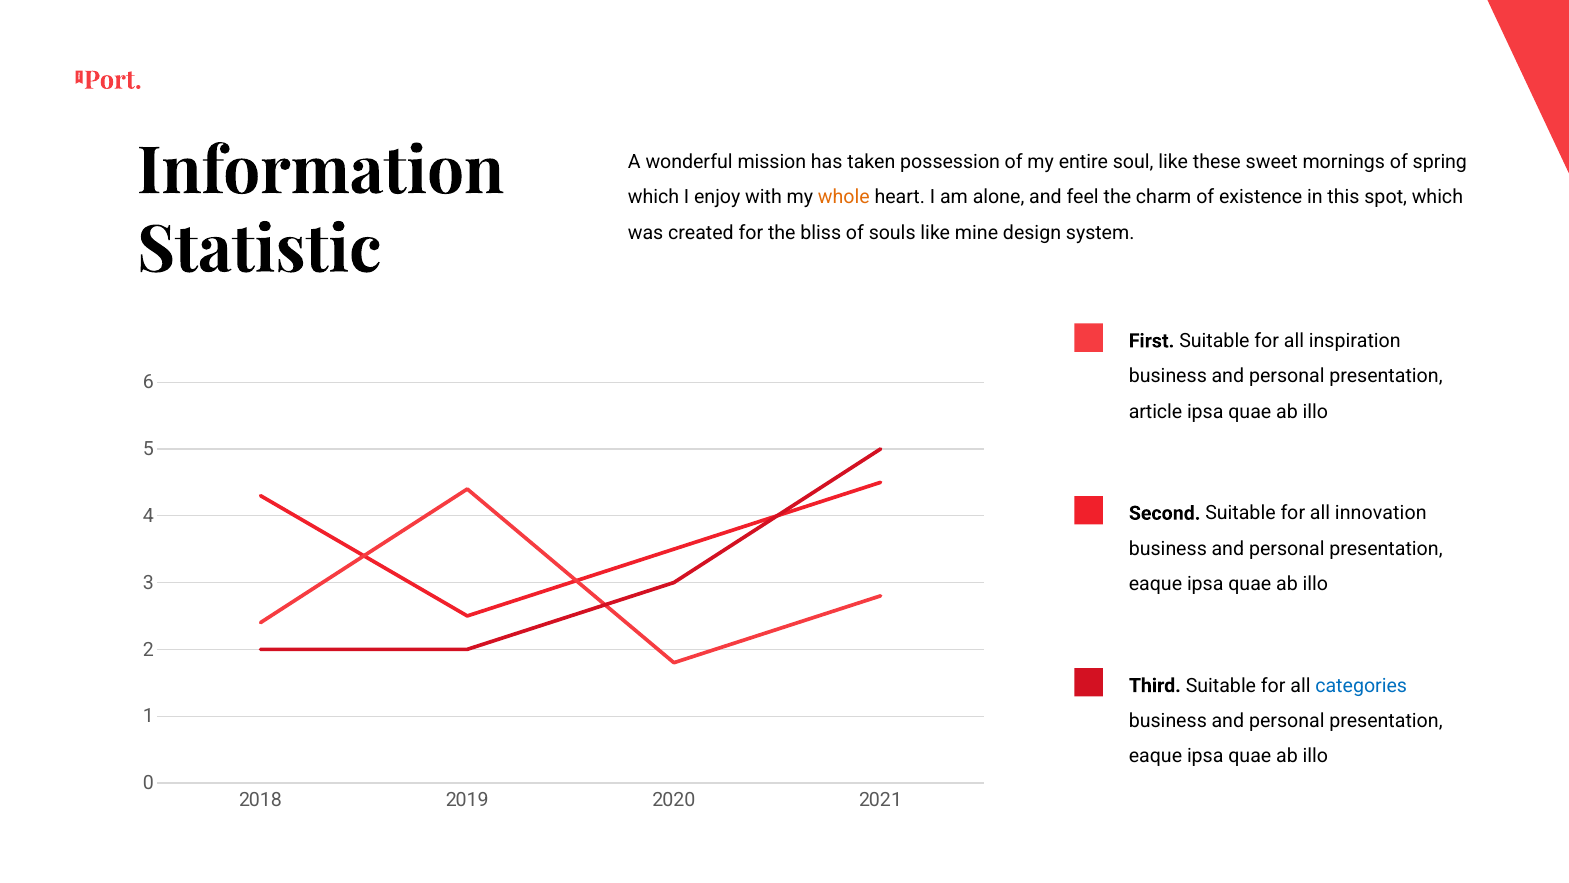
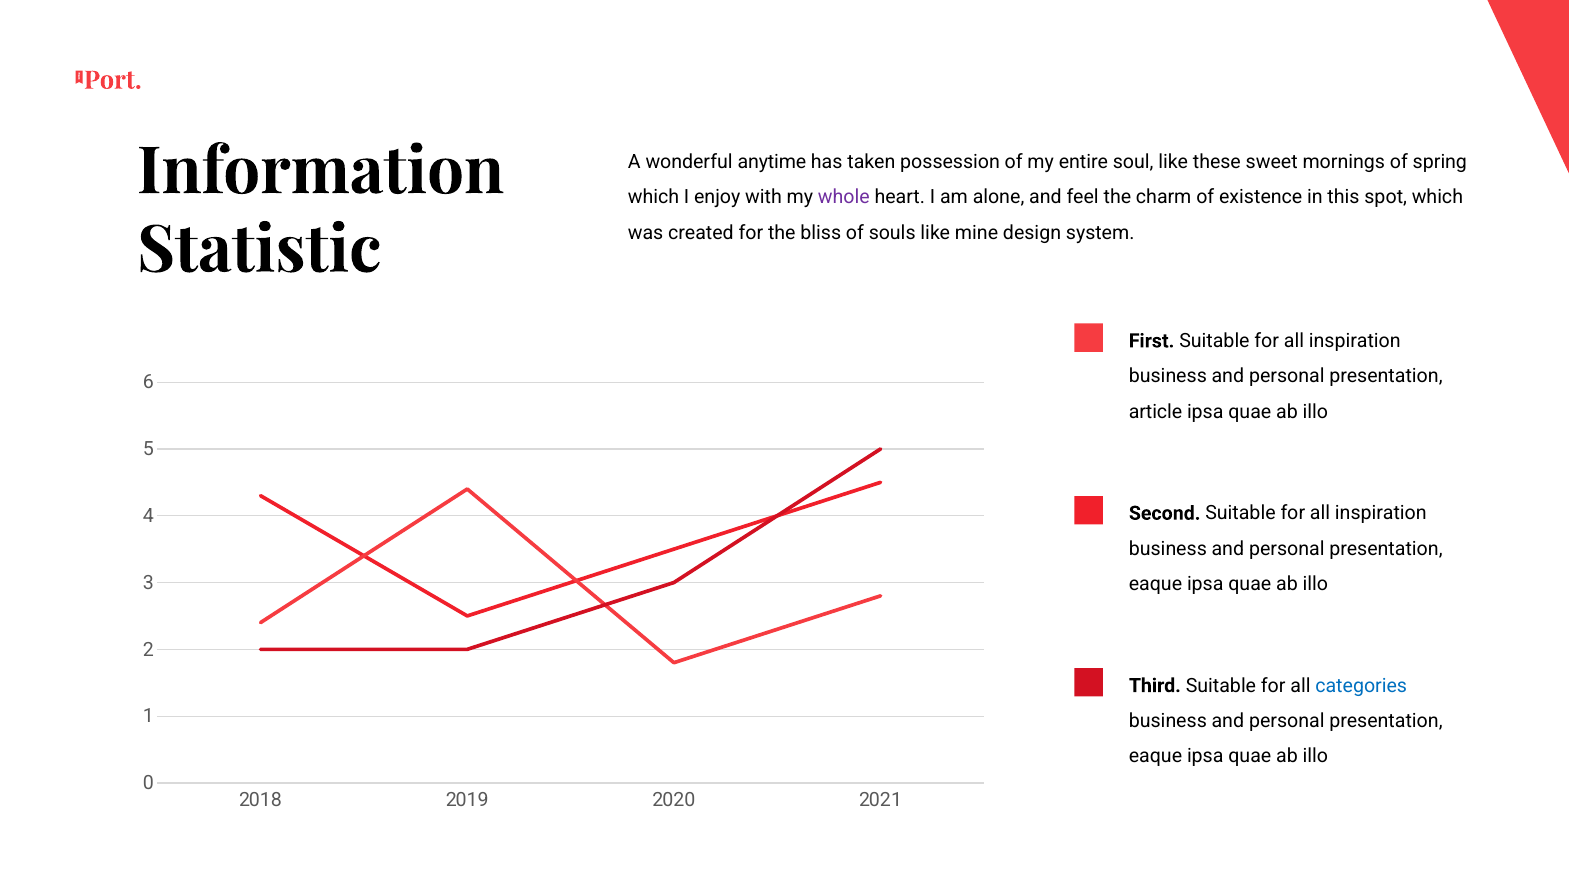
mission: mission -> anytime
whole colour: orange -> purple
innovation at (1381, 513): innovation -> inspiration
